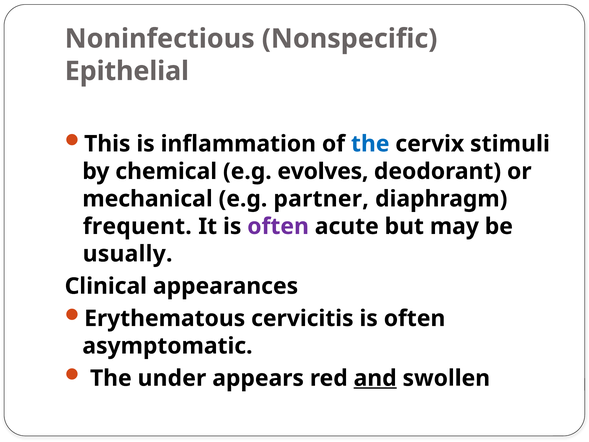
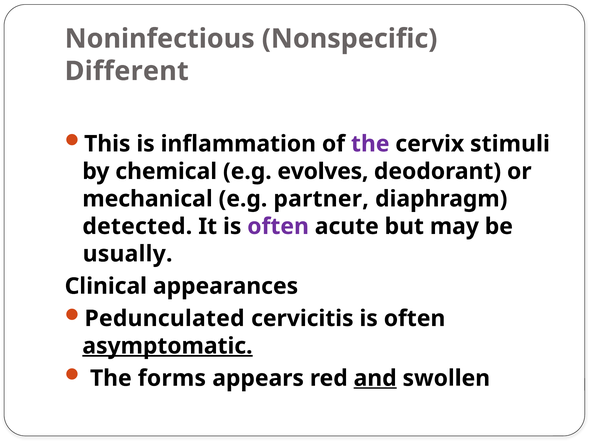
Epithelial: Epithelial -> Different
the at (370, 144) colour: blue -> purple
frequent: frequent -> detected
Erythematous: Erythematous -> Pedunculated
asymptomatic underline: none -> present
under: under -> forms
